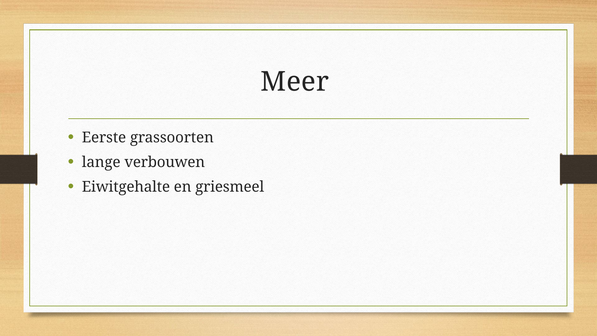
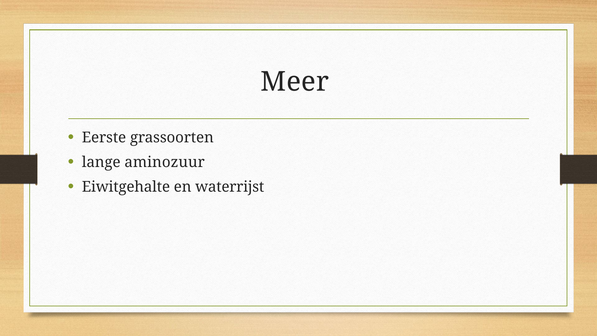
verbouwen: verbouwen -> aminozuur
griesmeel: griesmeel -> waterrijst
